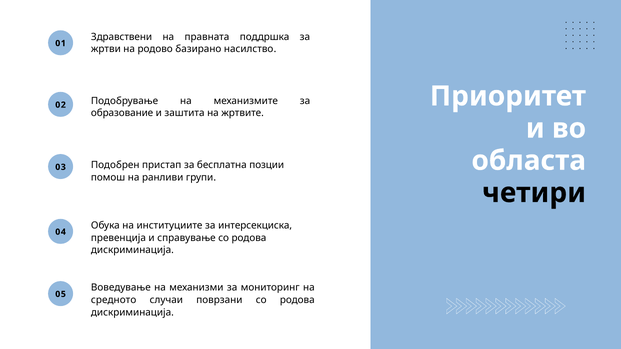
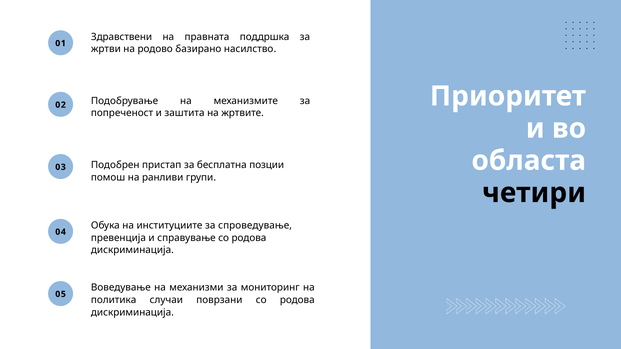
образование: образование -> попреченост
интерсекциска: интерсекциска -> спроведување
средното: средното -> политика
